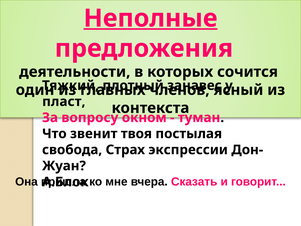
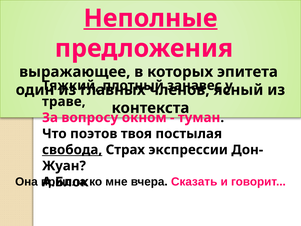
деятельности: деятельности -> выражающее
сочится: сочится -> эпитета
пласт: пласт -> траве
звенит: звенит -> поэтов
свобода underline: none -> present
